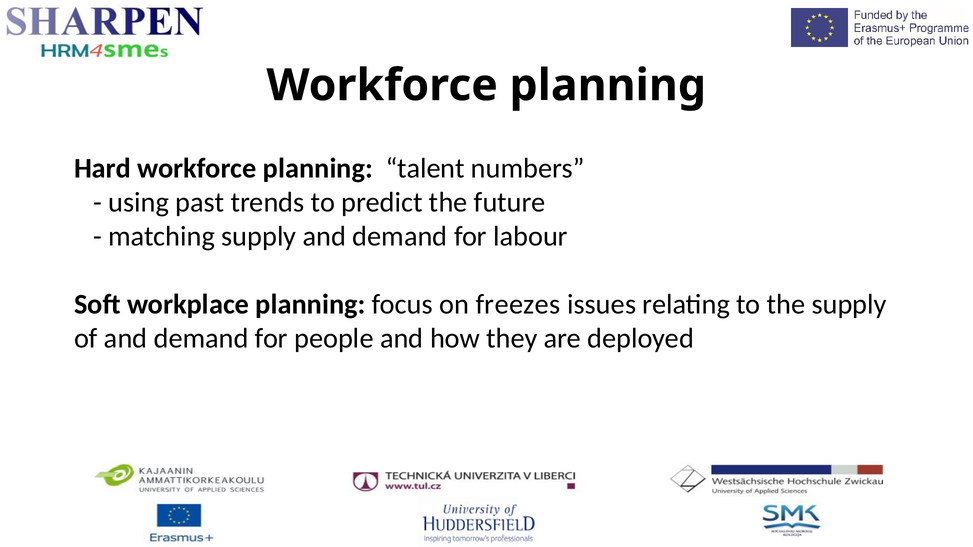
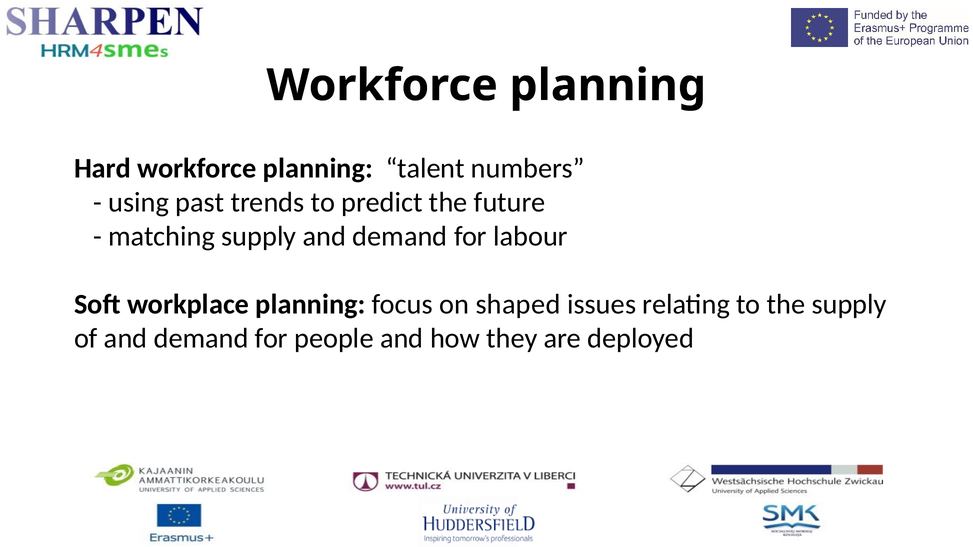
freezes: freezes -> shaped
